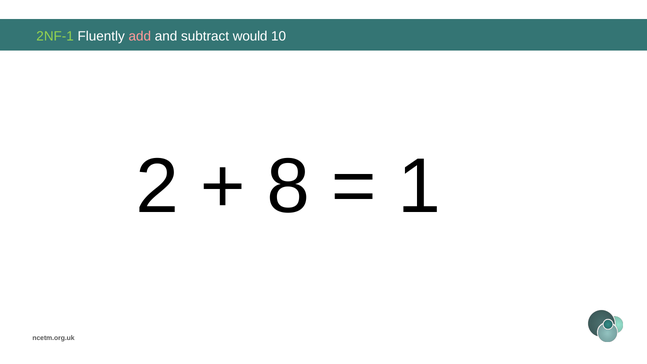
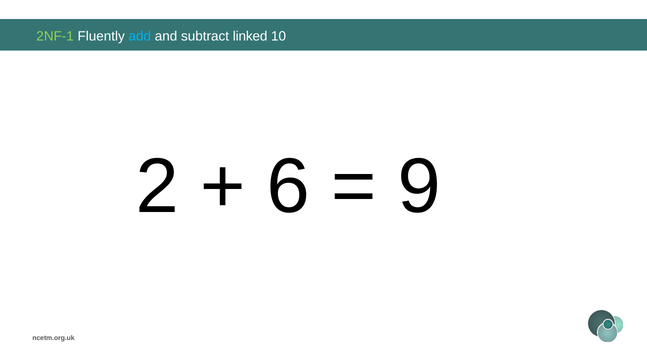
add colour: pink -> light blue
would: would -> linked
8: 8 -> 6
1: 1 -> 9
